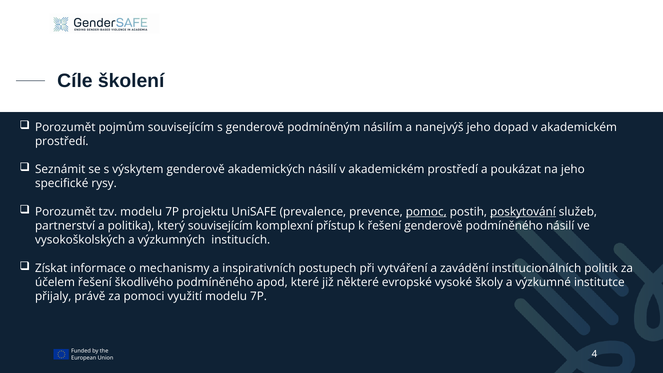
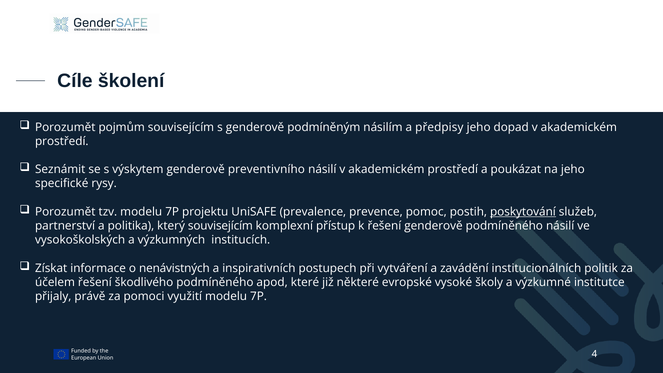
nanejvýš: nanejvýš -> předpisy
akademických: akademických -> preventivního
pomoc underline: present -> none
mechanismy: mechanismy -> nenávistných
